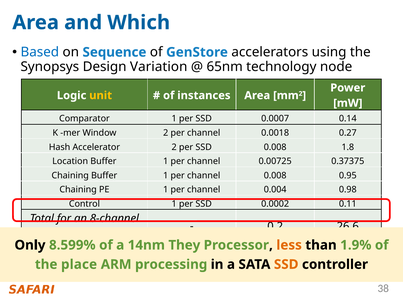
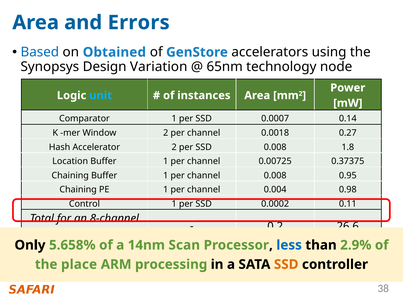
Which: Which -> Errors
Sequence: Sequence -> Obtained
unit colour: yellow -> light blue
8.599%: 8.599% -> 5.658%
They: They -> Scan
less colour: orange -> blue
1.9%: 1.9% -> 2.9%
